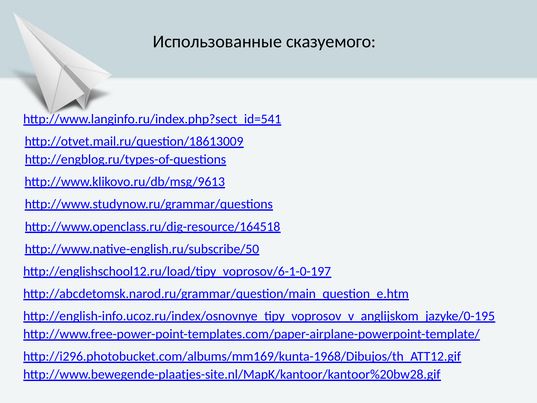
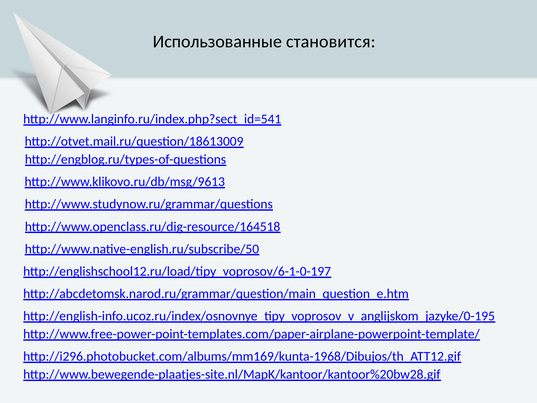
сказуемого: сказуемого -> становится
